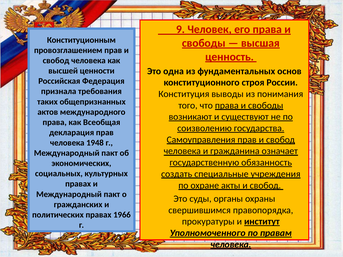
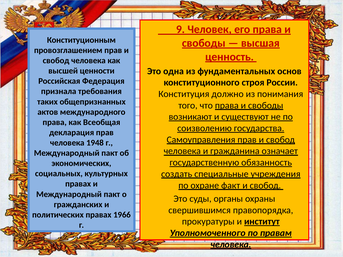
выводы: выводы -> должно
акты: акты -> факт
